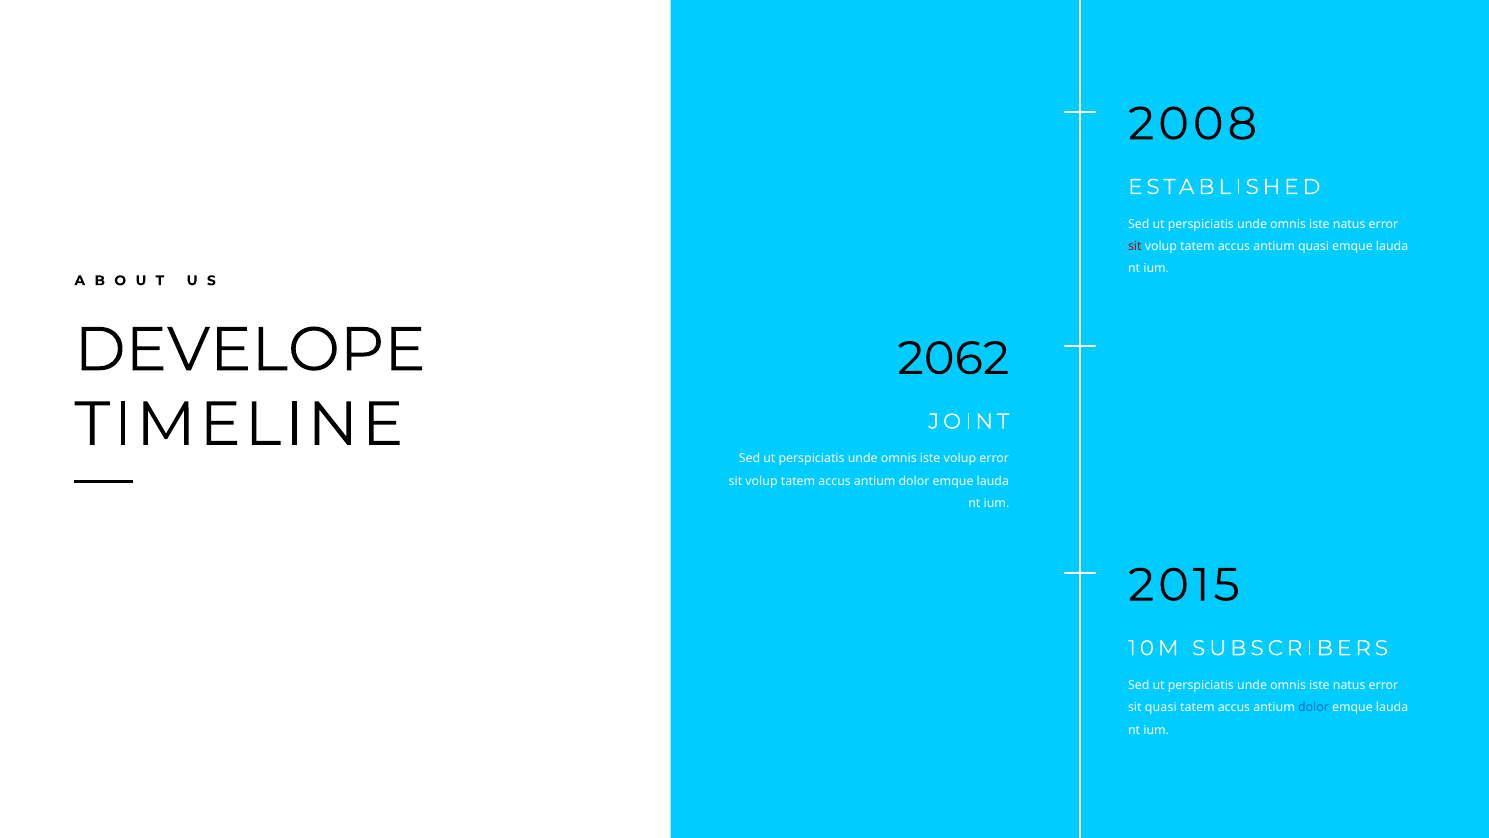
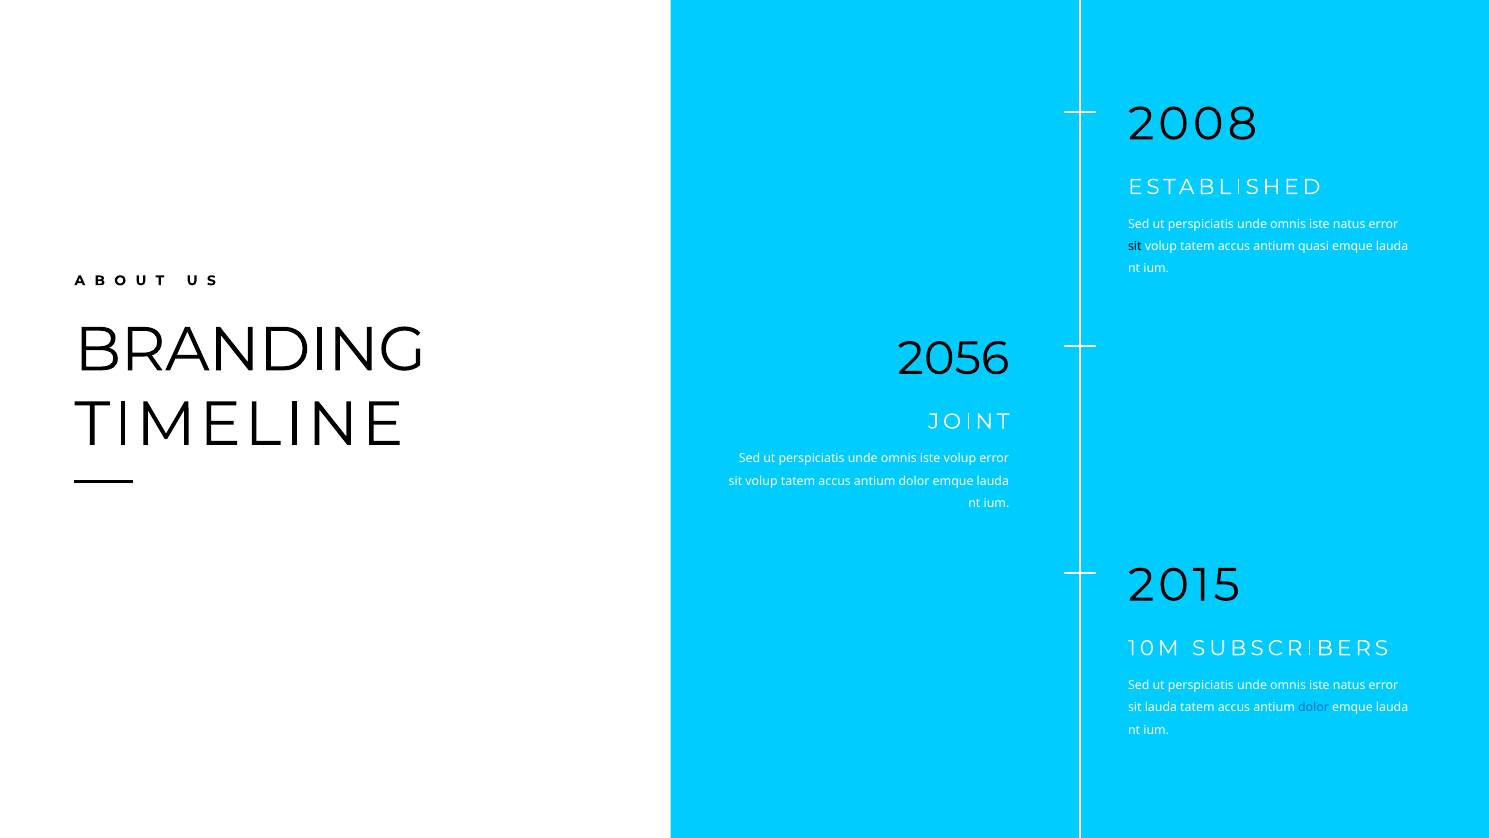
sit at (1135, 246) colour: red -> black
DEVELOPE: DEVELOPE -> BRANDING
2062: 2062 -> 2056
sit quasi: quasi -> lauda
